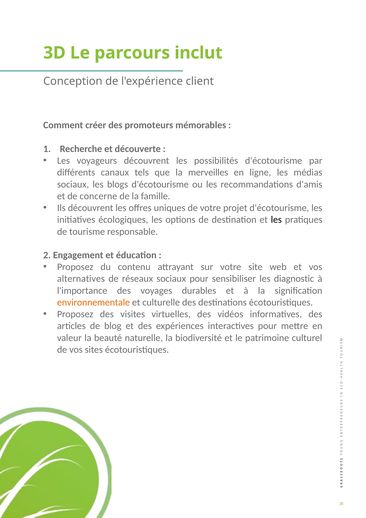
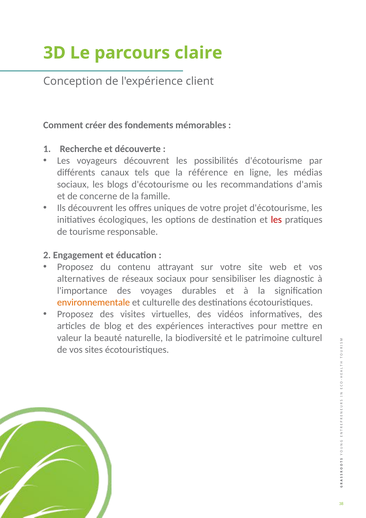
inclut: inclut -> claire
promoteurs: promoteurs -> fondements
merveilles: merveilles -> référence
les at (276, 220) colour: black -> red
